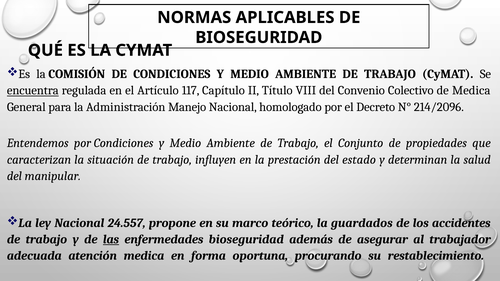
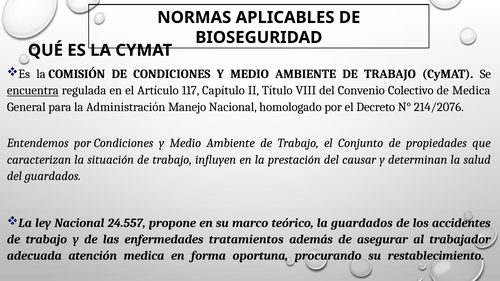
214/2096: 214/2096 -> 214/2076
estado: estado -> causar
del manipular: manipular -> guardados
las underline: present -> none
enfermedades bioseguridad: bioseguridad -> tratamientos
